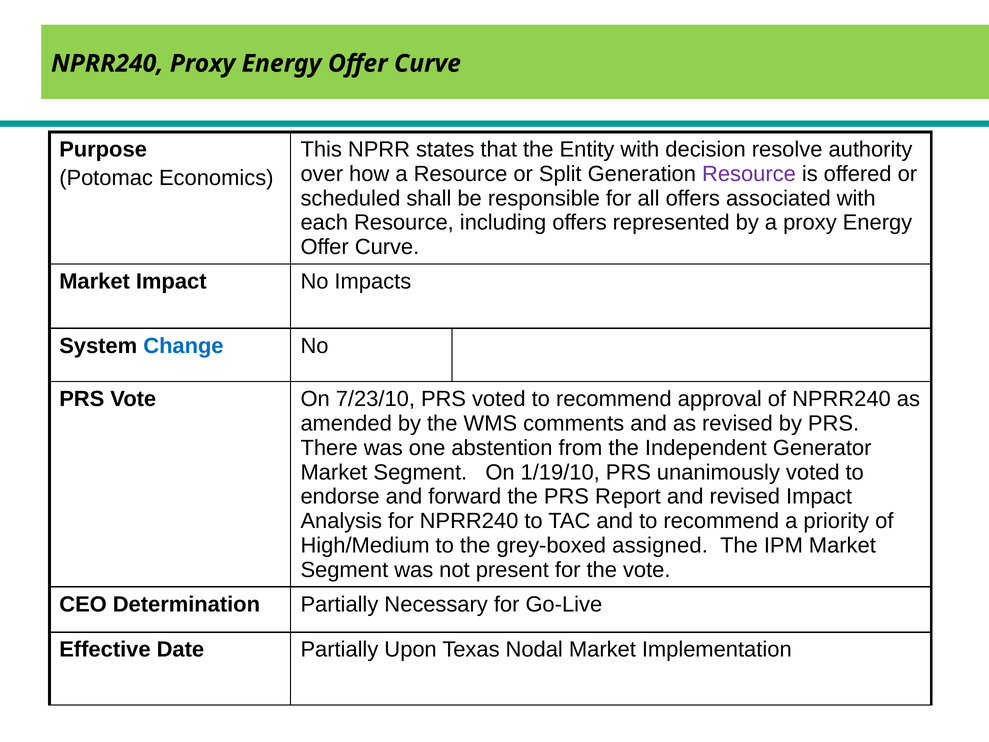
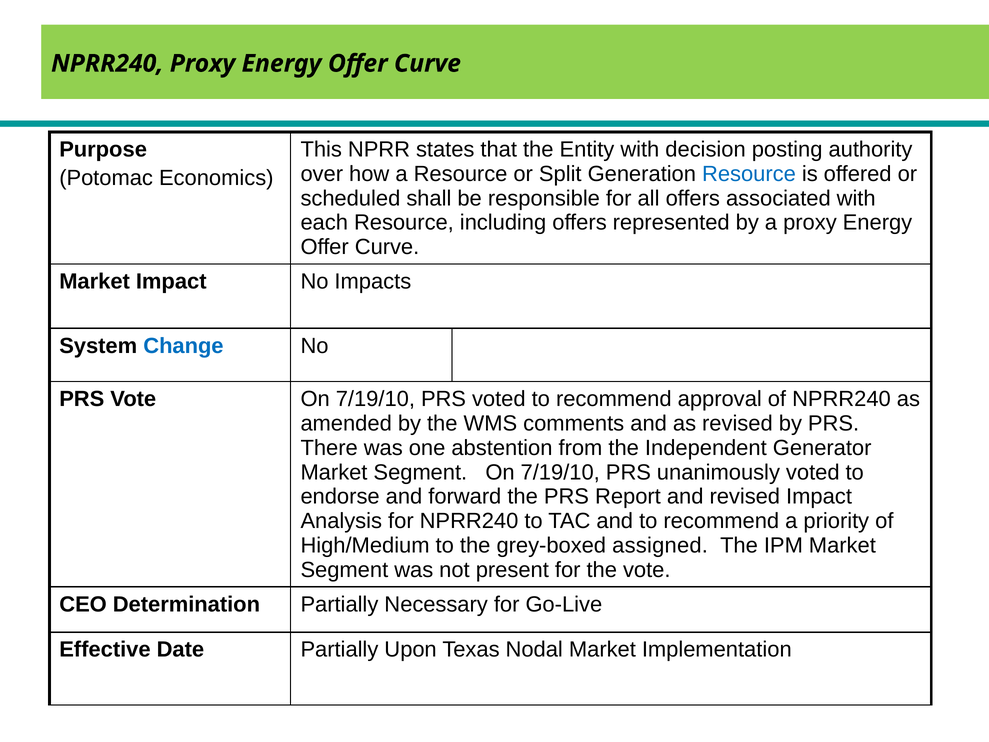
resolve: resolve -> posting
Resource at (749, 174) colour: purple -> blue
Vote On 7/23/10: 7/23/10 -> 7/19/10
Segment On 1/19/10: 1/19/10 -> 7/19/10
